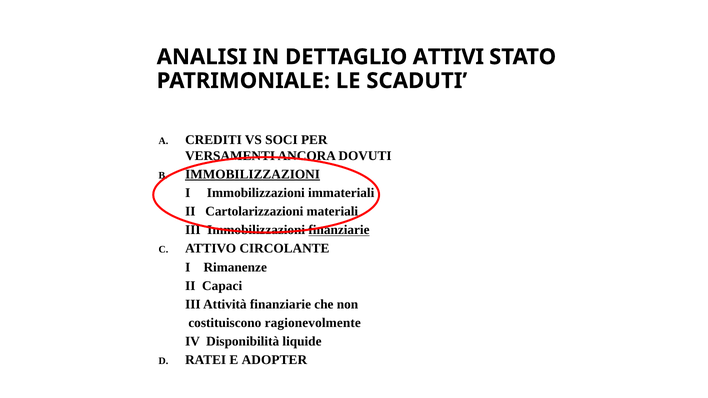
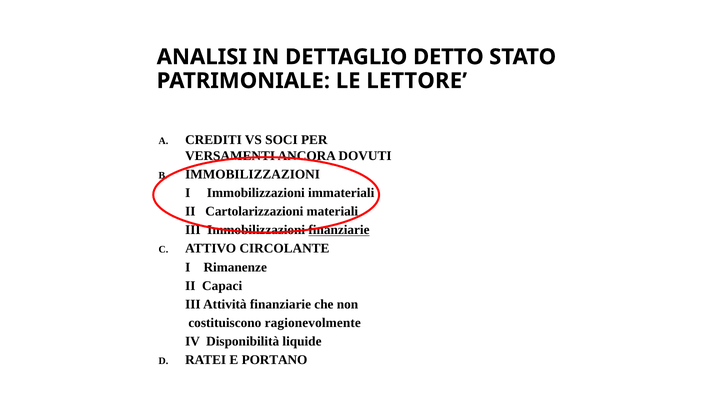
ATTIVI: ATTIVI -> DETTO
SCADUTI: SCADUTI -> LETTORE
IMMOBILIZZAZIONI at (253, 174) underline: present -> none
ADOPTER: ADOPTER -> PORTANO
